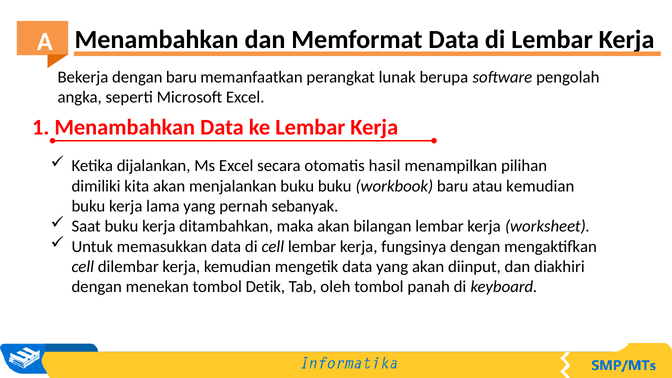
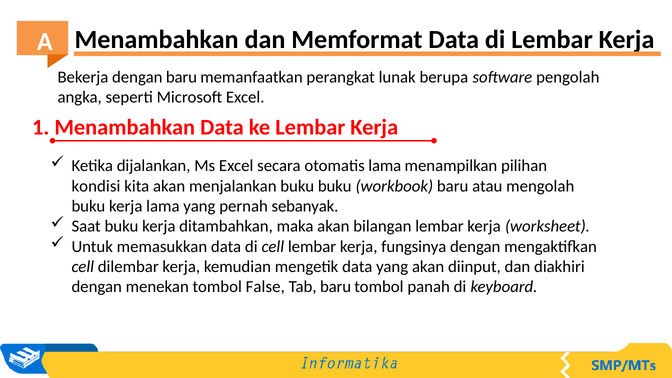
otomatis hasil: hasil -> lama
dimiliki: dimiliki -> kondisi
atau kemudian: kemudian -> mengolah
Detik: Detik -> False
Tab oleh: oleh -> baru
